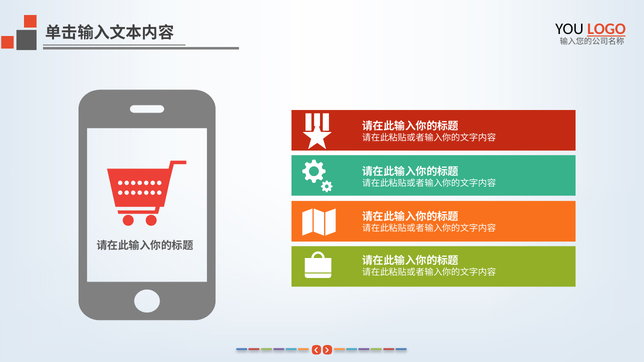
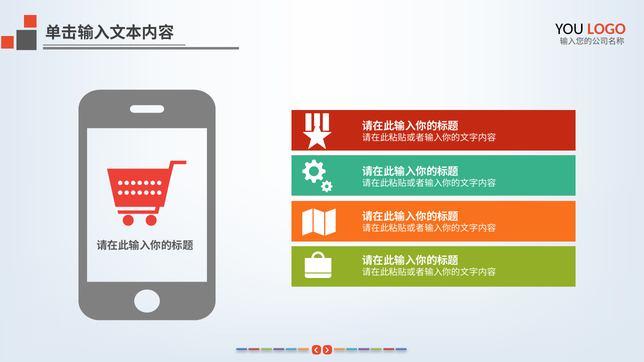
LOGO underline: present -> none
